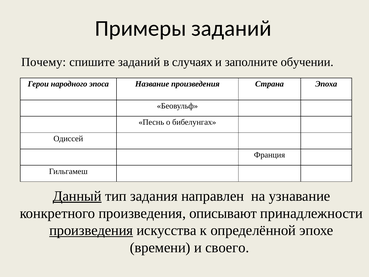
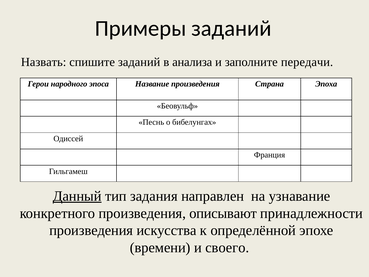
Почему: Почему -> Назвать
случаях: случаях -> анализа
обучении: обучении -> передачи
произведения at (91, 230) underline: present -> none
